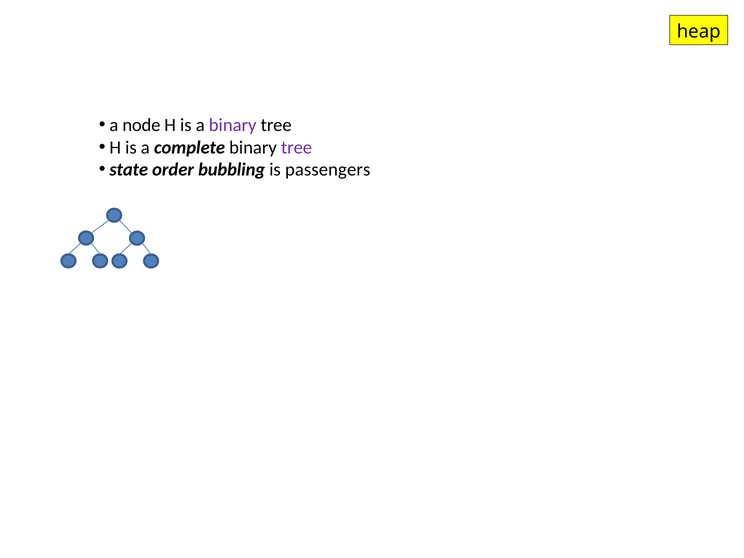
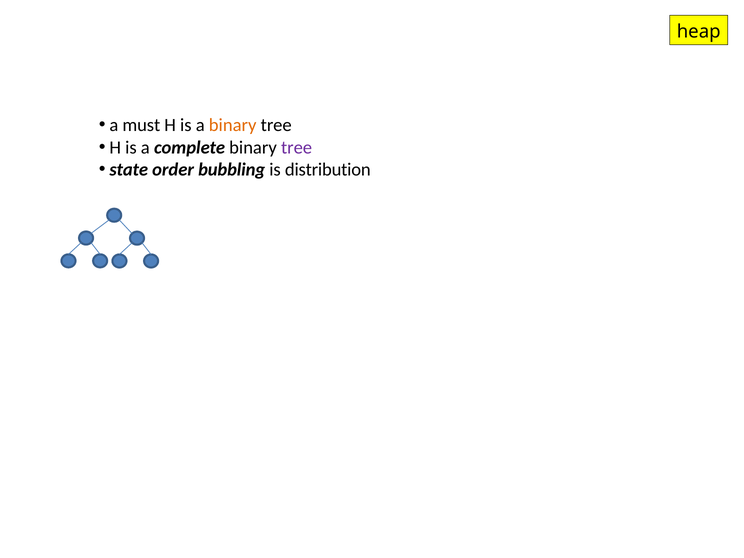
node: node -> must
binary at (233, 125) colour: purple -> orange
passengers: passengers -> distribution
